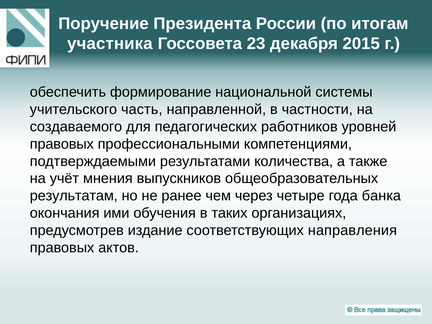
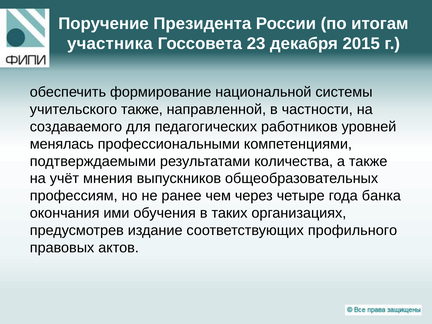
учительского часть: часть -> также
правовых at (62, 144): правовых -> менялась
результатам: результатам -> профессиям
направления: направления -> профильного
